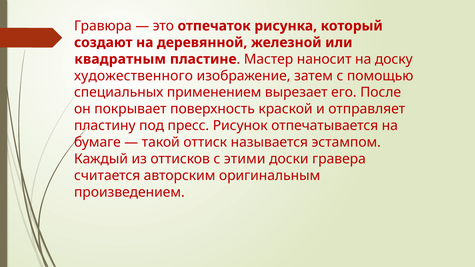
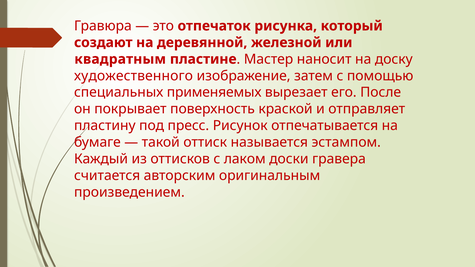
применением: применением -> применяемых
этими: этими -> лаком
